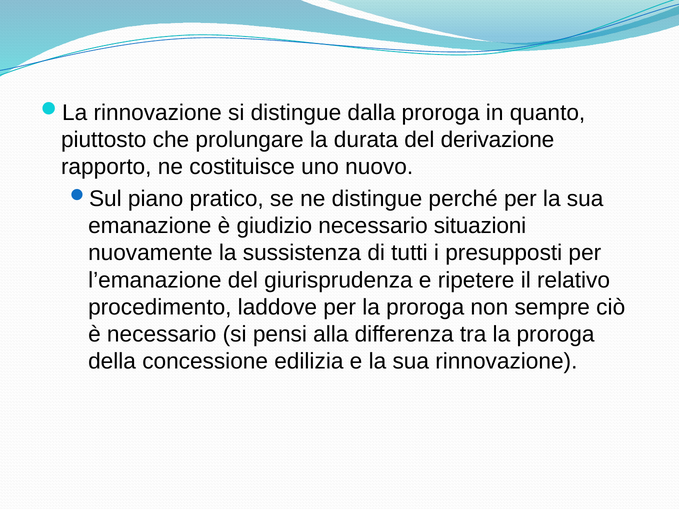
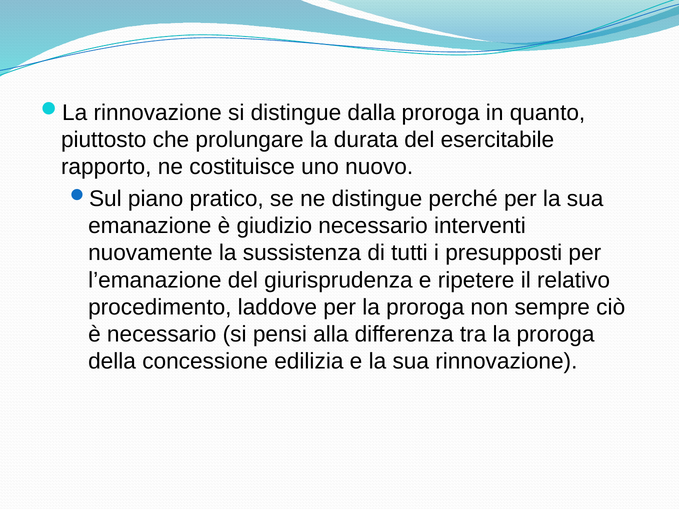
derivazione: derivazione -> esercitabile
situazioni: situazioni -> interventi
